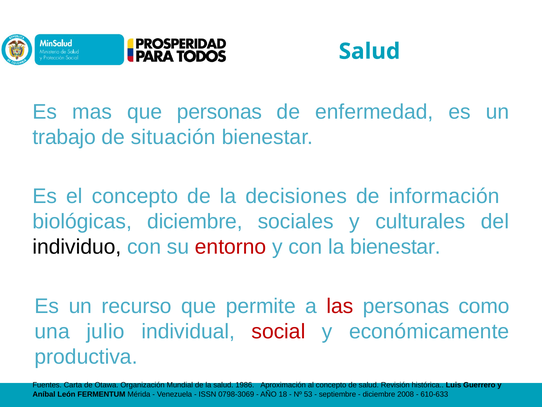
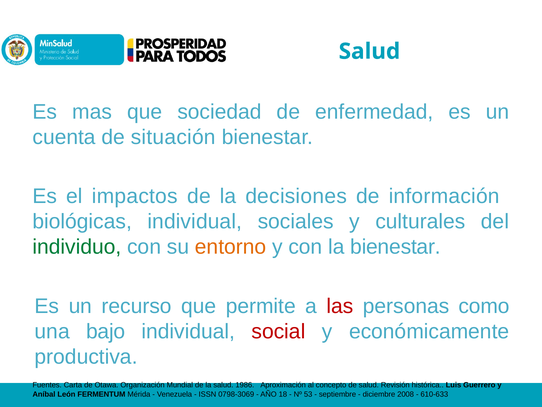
que personas: personas -> sociedad
trabajo: trabajo -> cuenta
el concepto: concepto -> impactos
biológicas diciembre: diciembre -> individual
individuo colour: black -> green
entorno colour: red -> orange
julio: julio -> bajo
